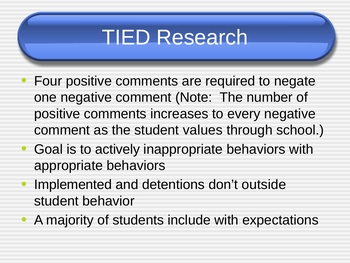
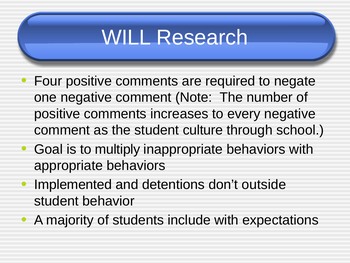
TIED: TIED -> WILL
values: values -> culture
actively: actively -> multiply
